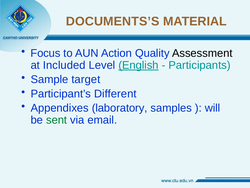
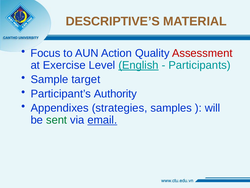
DOCUMENTS’S: DOCUMENTS’S -> DESCRIPTIVE’S
Assessment colour: black -> red
Included: Included -> Exercise
Different: Different -> Authority
laboratory: laboratory -> strategies
email underline: none -> present
